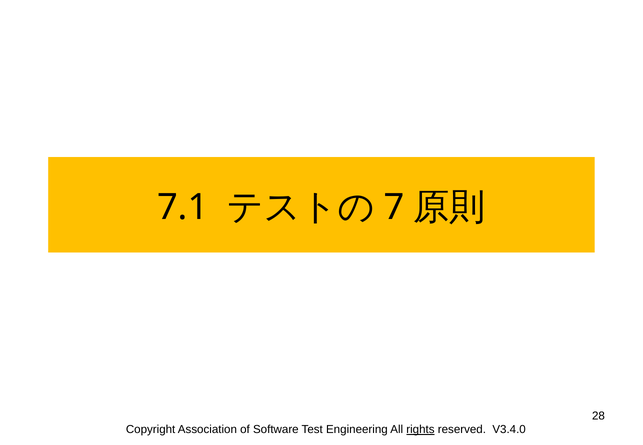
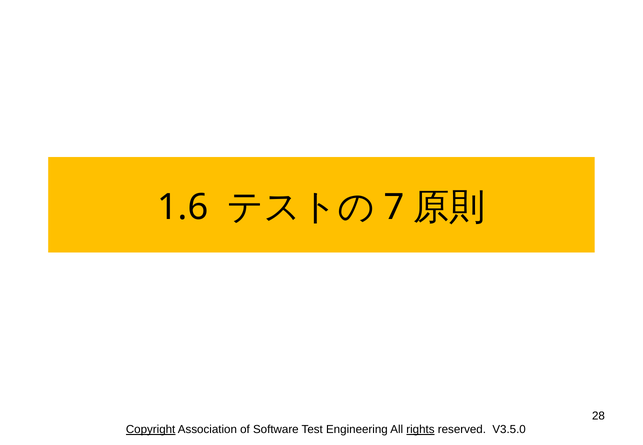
7.1: 7.1 -> 1.6
Copyright underline: none -> present
V3.4.0: V3.4.0 -> V3.5.0
